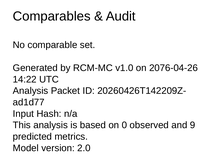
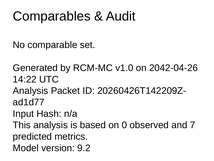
2076-04-26: 2076-04-26 -> 2042-04-26
9: 9 -> 7
2.0: 2.0 -> 9.2
